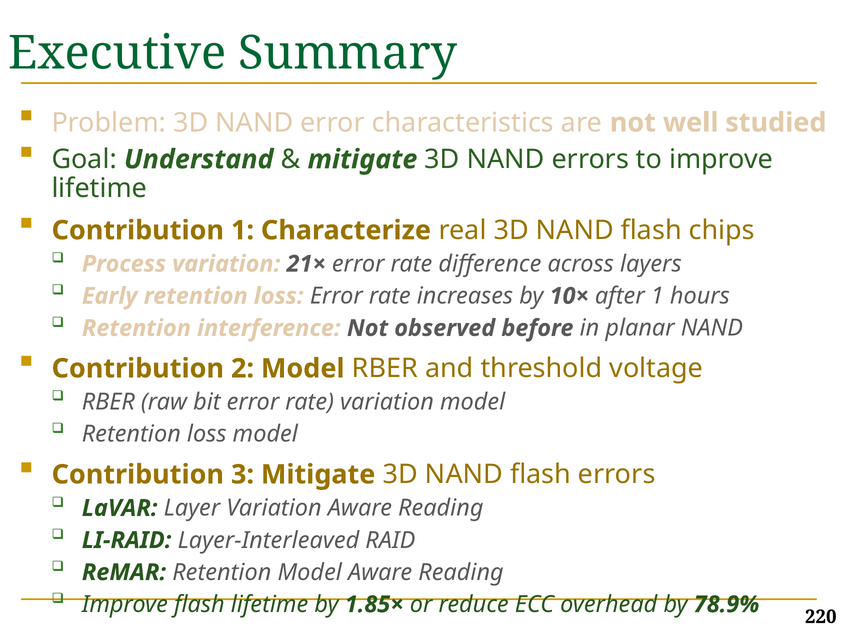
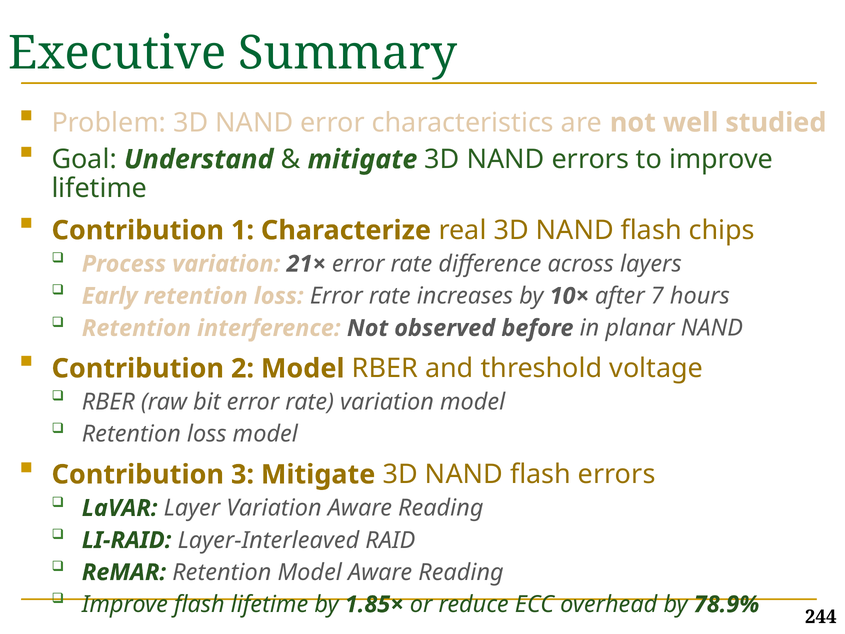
after 1: 1 -> 7
220: 220 -> 244
